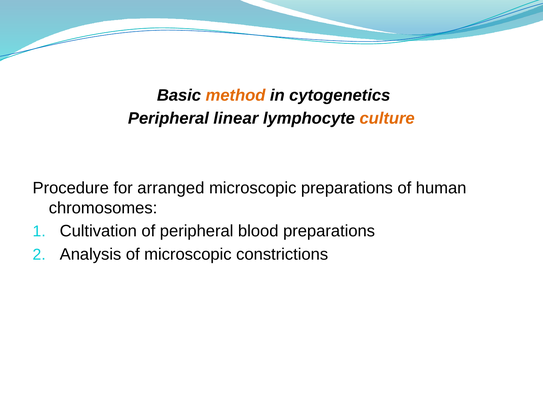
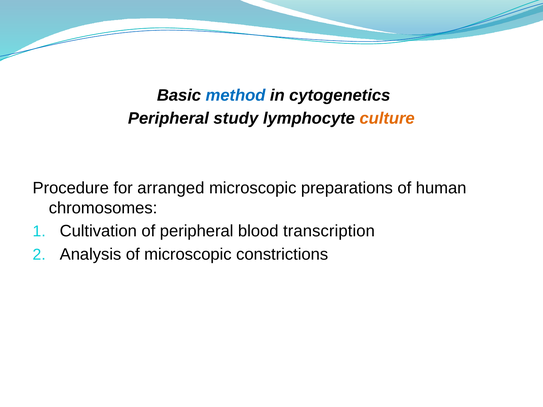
method colour: orange -> blue
linear: linear -> study
blood preparations: preparations -> transcription
